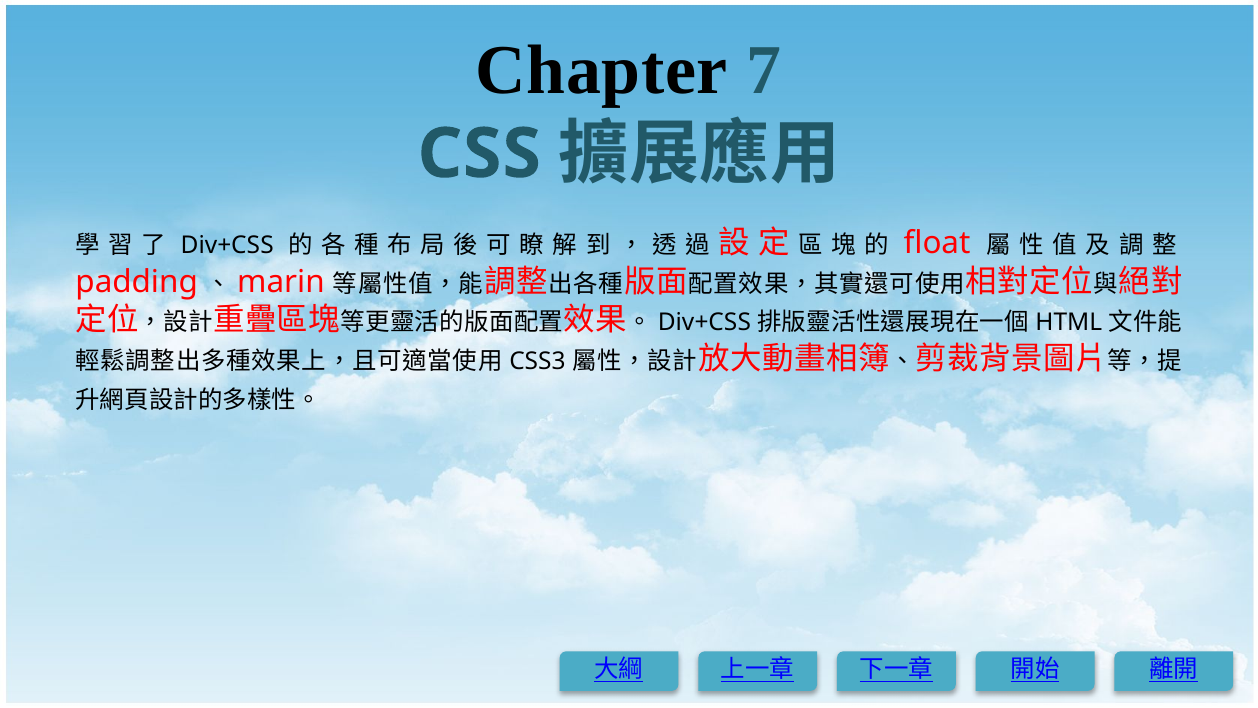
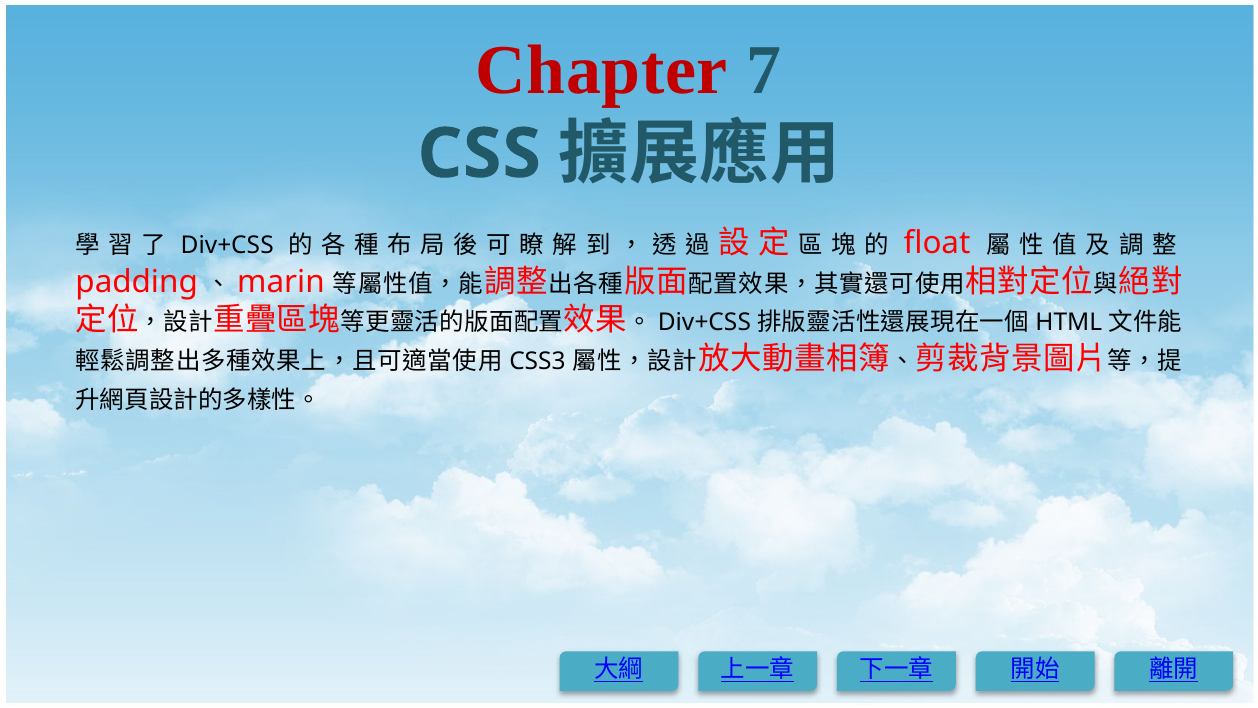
Chapter colour: black -> red
